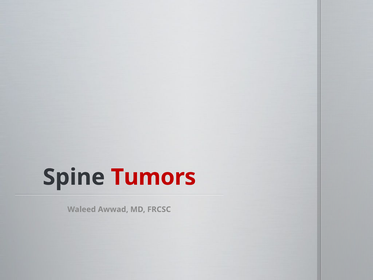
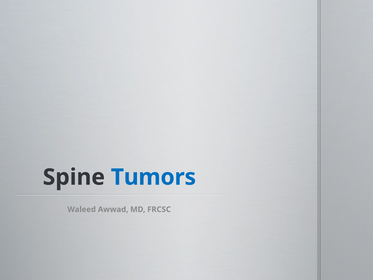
Tumors colour: red -> blue
